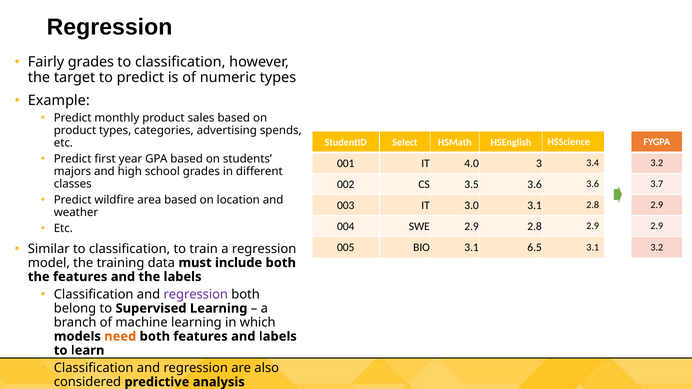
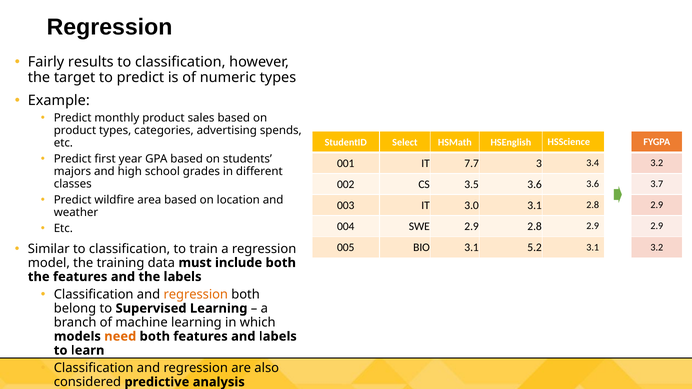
Fairly grades: grades -> results
4.0: 4.0 -> 7.7
6.5: 6.5 -> 5.2
regression at (196, 295) colour: purple -> orange
